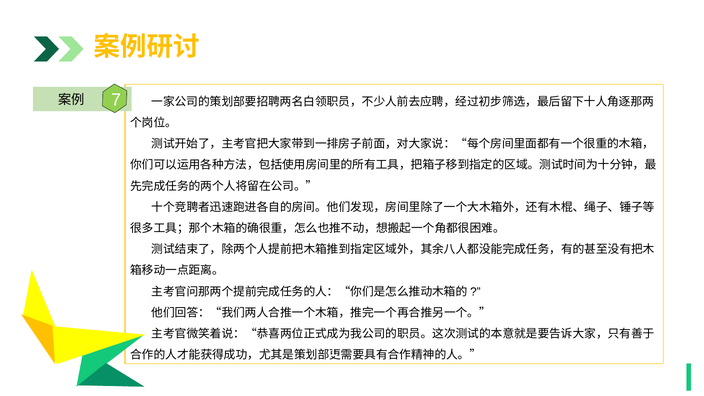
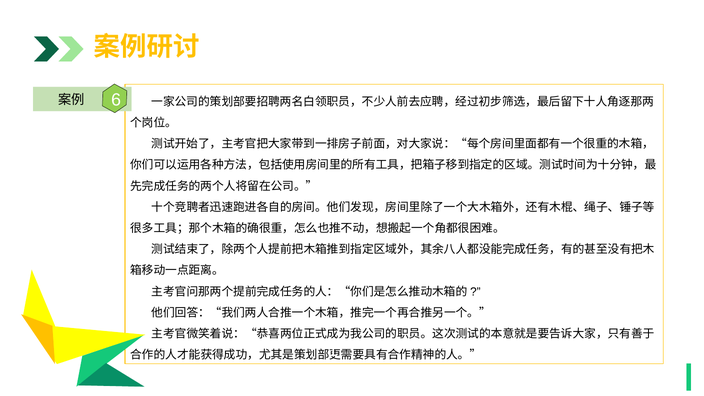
7: 7 -> 6
